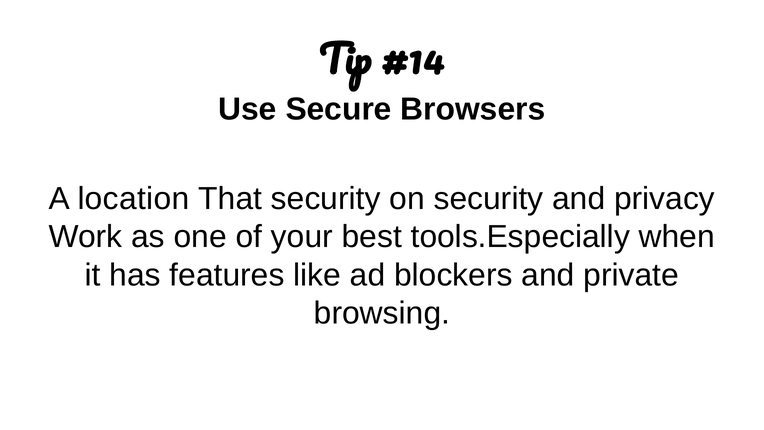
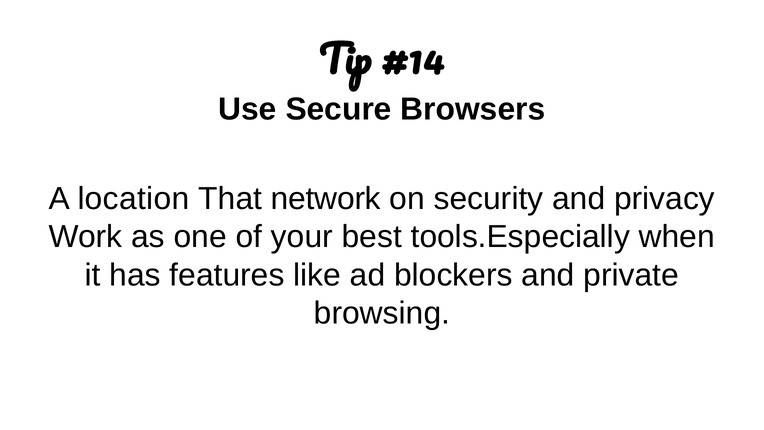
That security: security -> network
